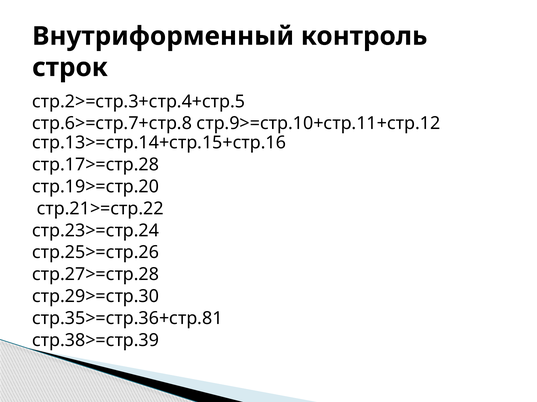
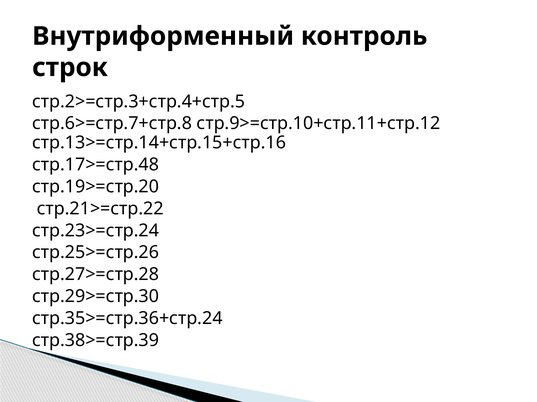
стр.17>=стр.28: стр.17>=стр.28 -> стр.17>=стр.48
стр.35>=стр.36+стр.81: стр.35>=стр.36+стр.81 -> стр.35>=стр.36+стр.24
